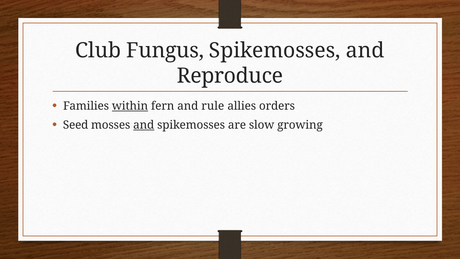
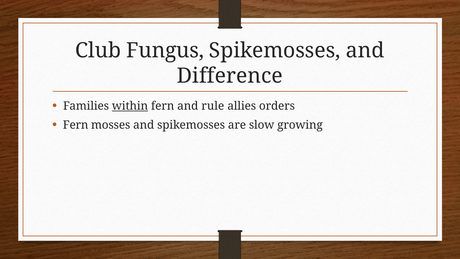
Reproduce: Reproduce -> Difference
Seed at (76, 125): Seed -> Fern
and at (144, 125) underline: present -> none
